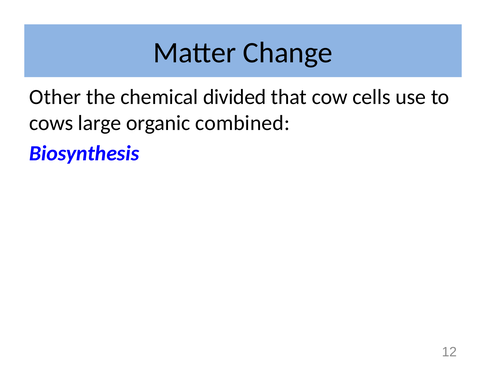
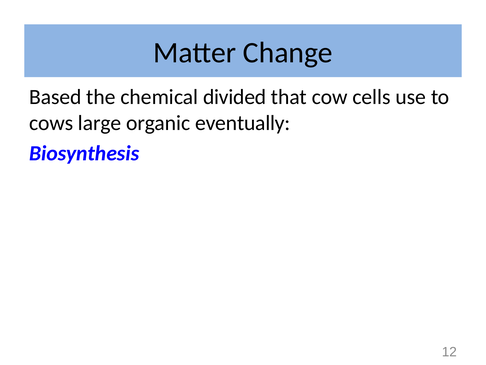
Other: Other -> Based
combined: combined -> eventually
